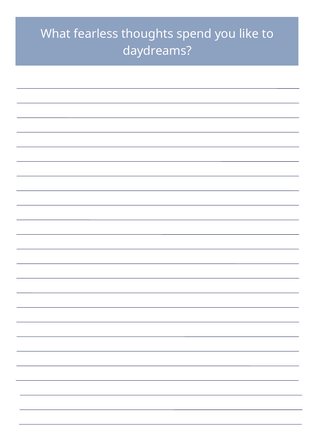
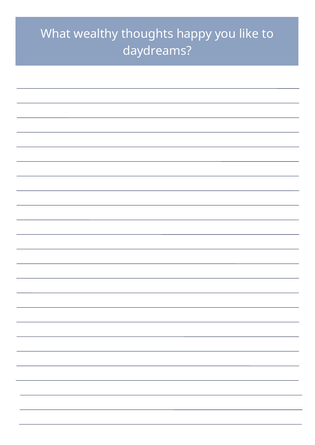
fearless: fearless -> wealthy
spend: spend -> happy
